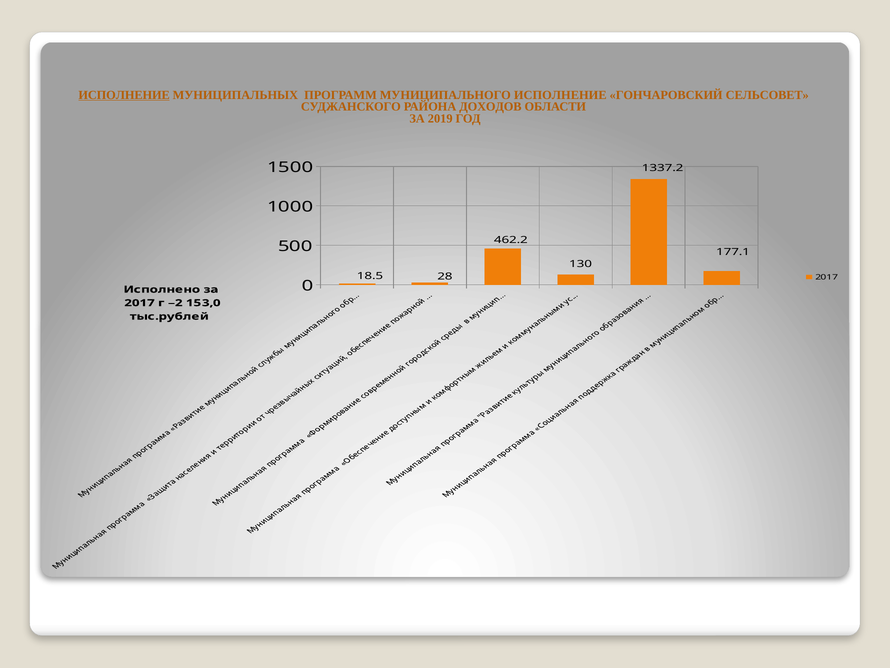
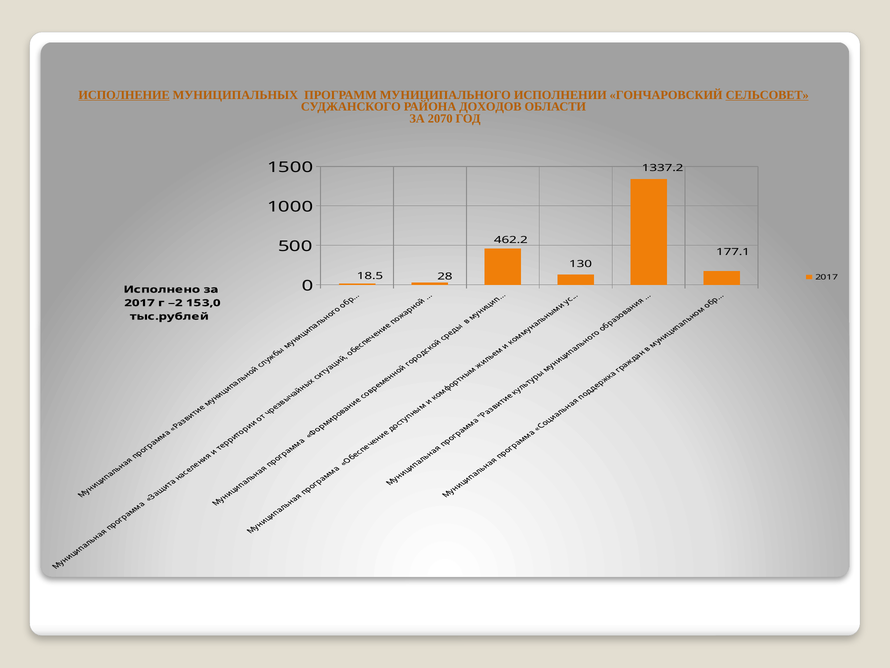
МУНИЦИПАЛЬНОГО ИСПОЛНЕНИЕ: ИСПОЛНЕНИЕ -> ИСПОЛНЕНИИ
СЕЛЬСОВЕТ underline: none -> present
2019: 2019 -> 2070
